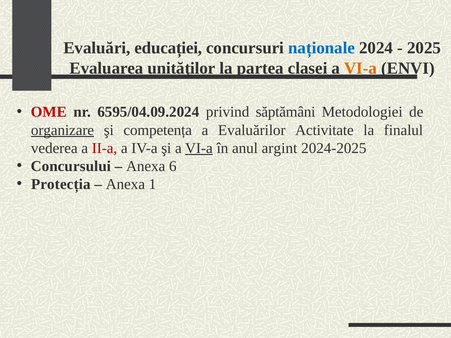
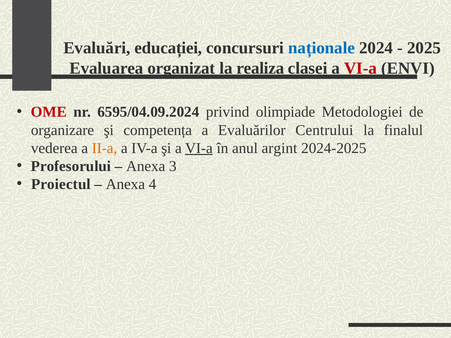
unităţilor: unităţilor -> organizat
partea: partea -> realiza
VI-a at (360, 68) colour: orange -> red
săptămâni: săptămâni -> olimpiade
organizare underline: present -> none
Activitate: Activitate -> Centrului
II-a colour: red -> orange
Concursului: Concursului -> Profesorului
6: 6 -> 3
Protecția: Protecția -> Proiectul
1: 1 -> 4
